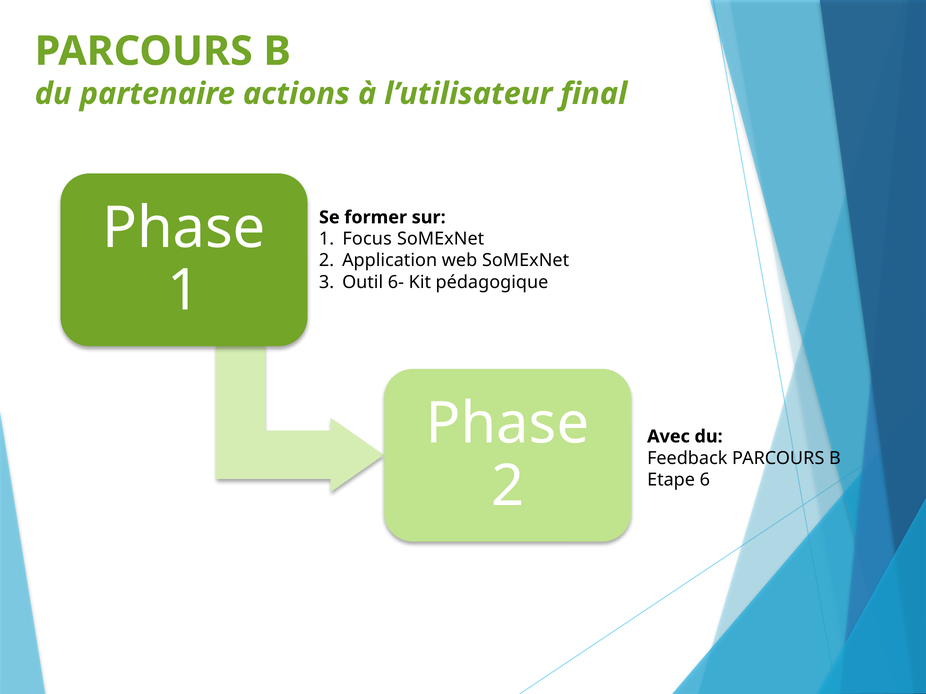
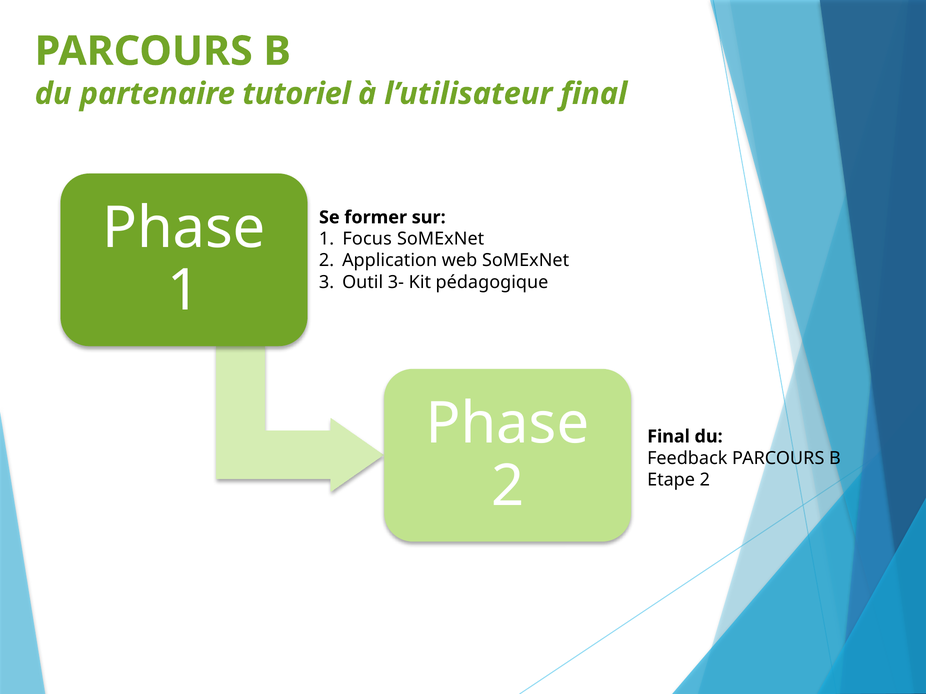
actions: actions -> tutoriel
6-: 6- -> 3-
Avec at (668, 437): Avec -> Final
Etape 6: 6 -> 2
